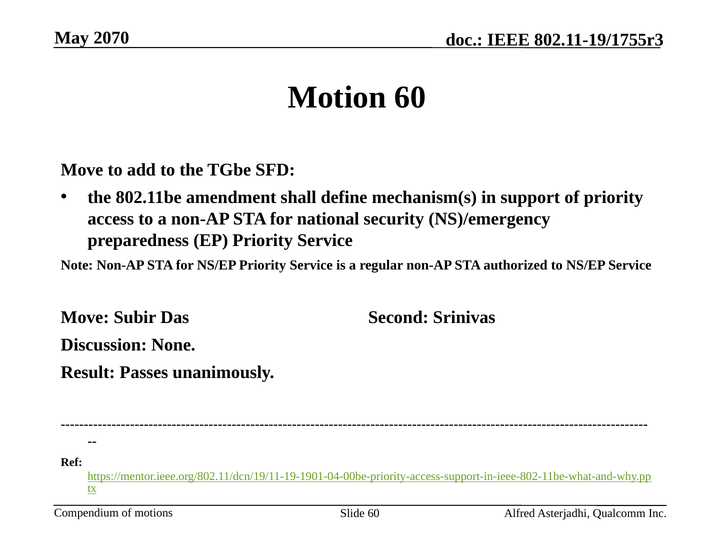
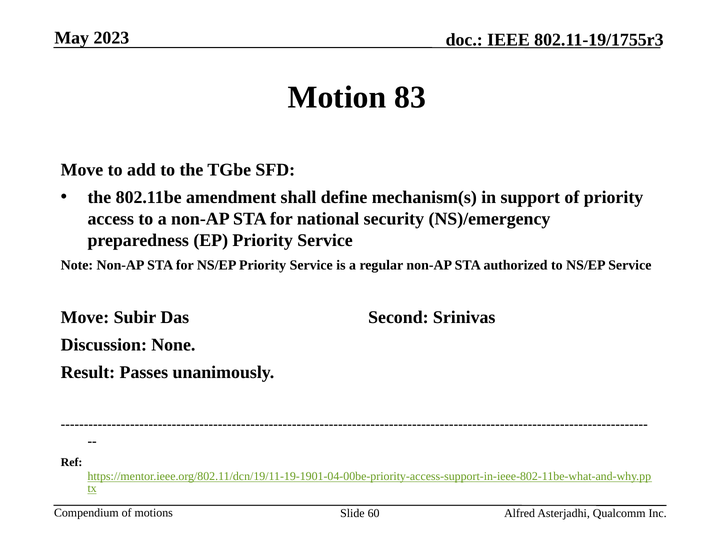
2070: 2070 -> 2023
Motion 60: 60 -> 83
